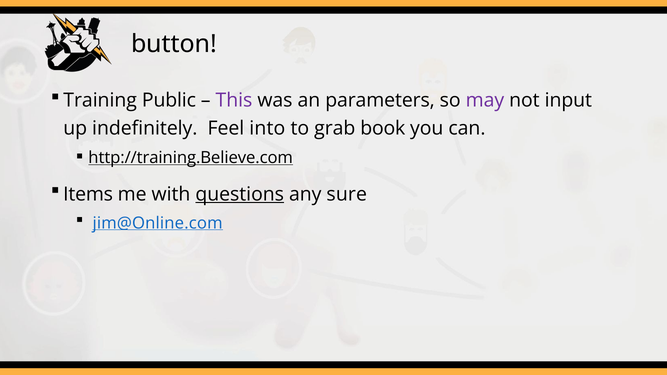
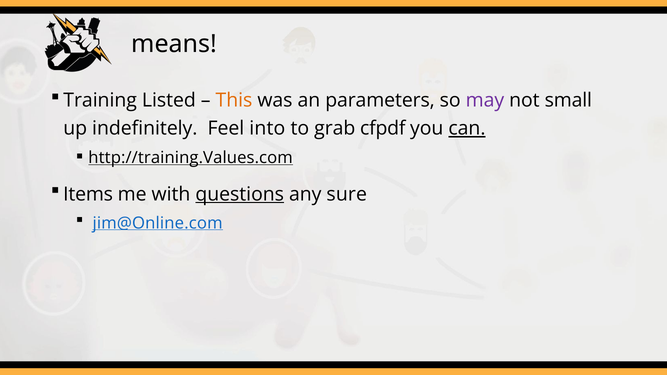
button: button -> means
Public: Public -> Listed
This colour: purple -> orange
input: input -> small
book: book -> cfpdf
can underline: none -> present
http://training.Believe.com: http://training.Believe.com -> http://training.Values.com
